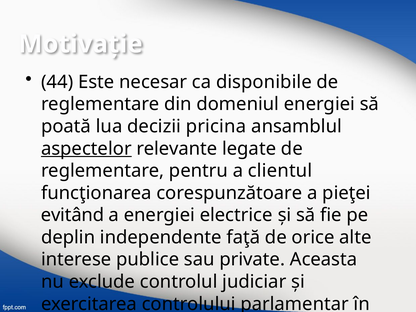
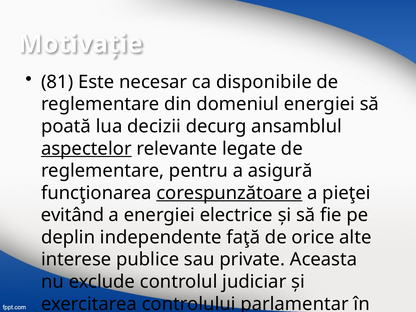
44: 44 -> 81
pricina: pricina -> decurg
clientul: clientul -> asigură
corespunzătoare underline: none -> present
